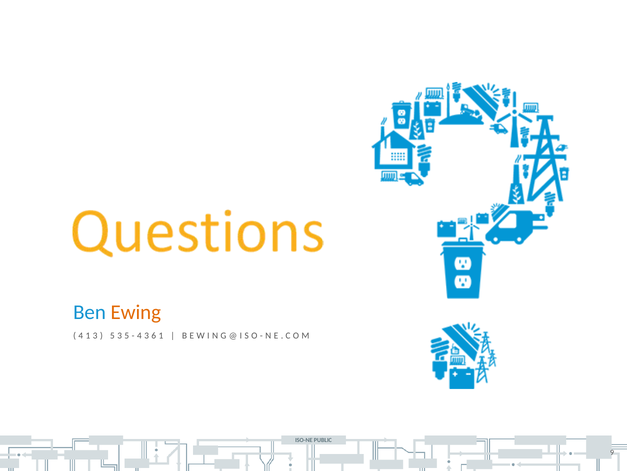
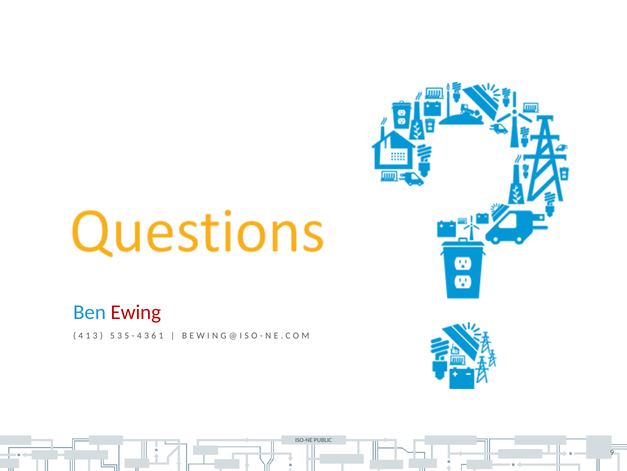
Ewing colour: orange -> red
